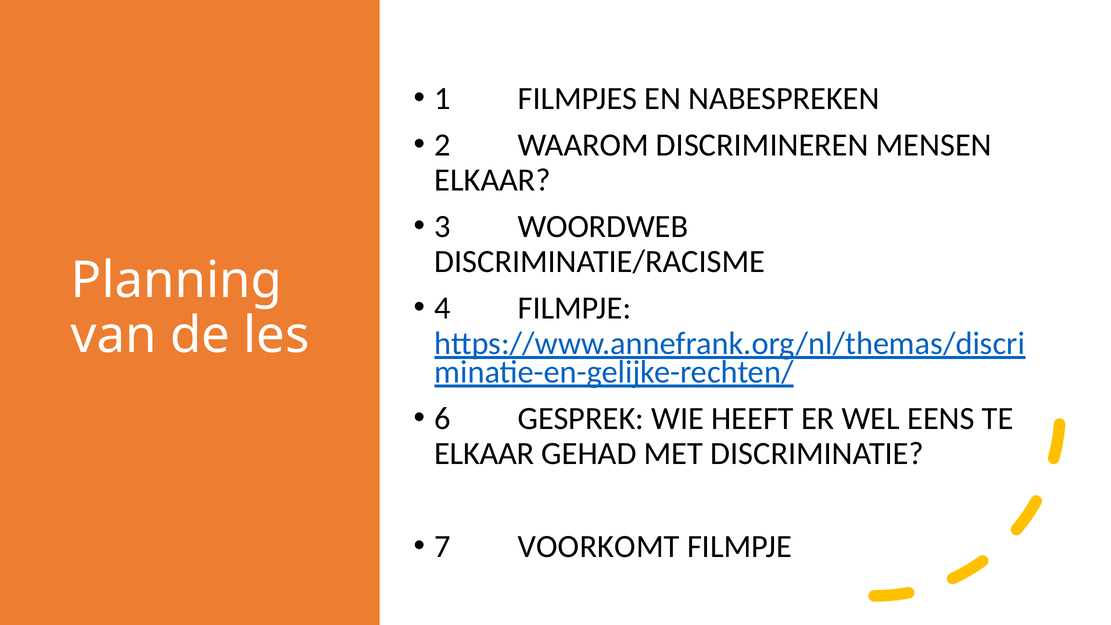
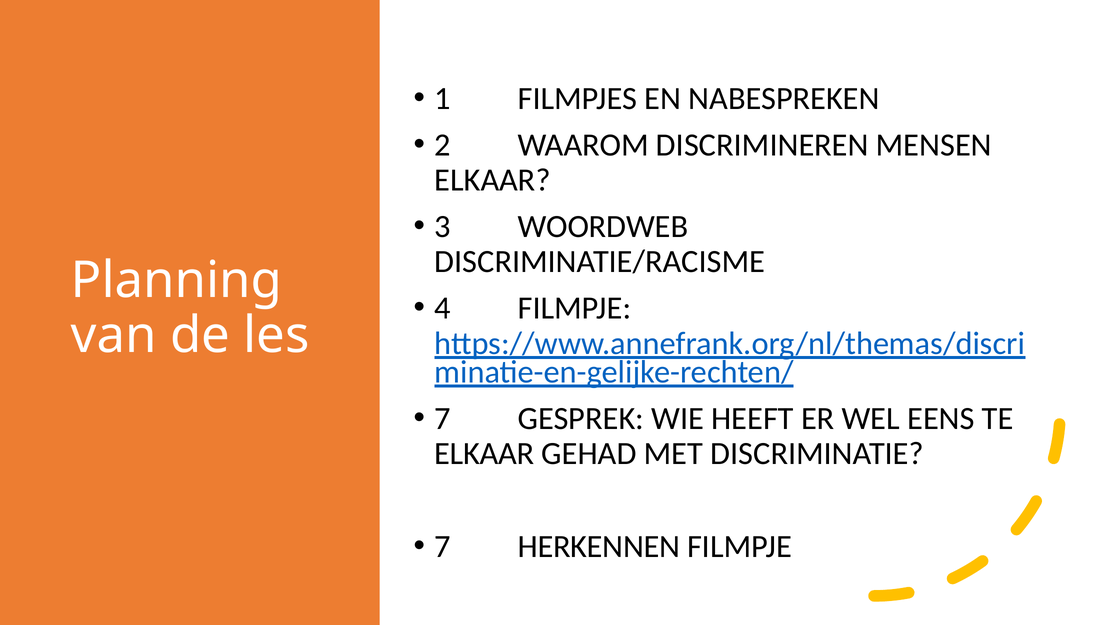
6 at (443, 418): 6 -> 7
VOORKOMT: VOORKOMT -> HERKENNEN
